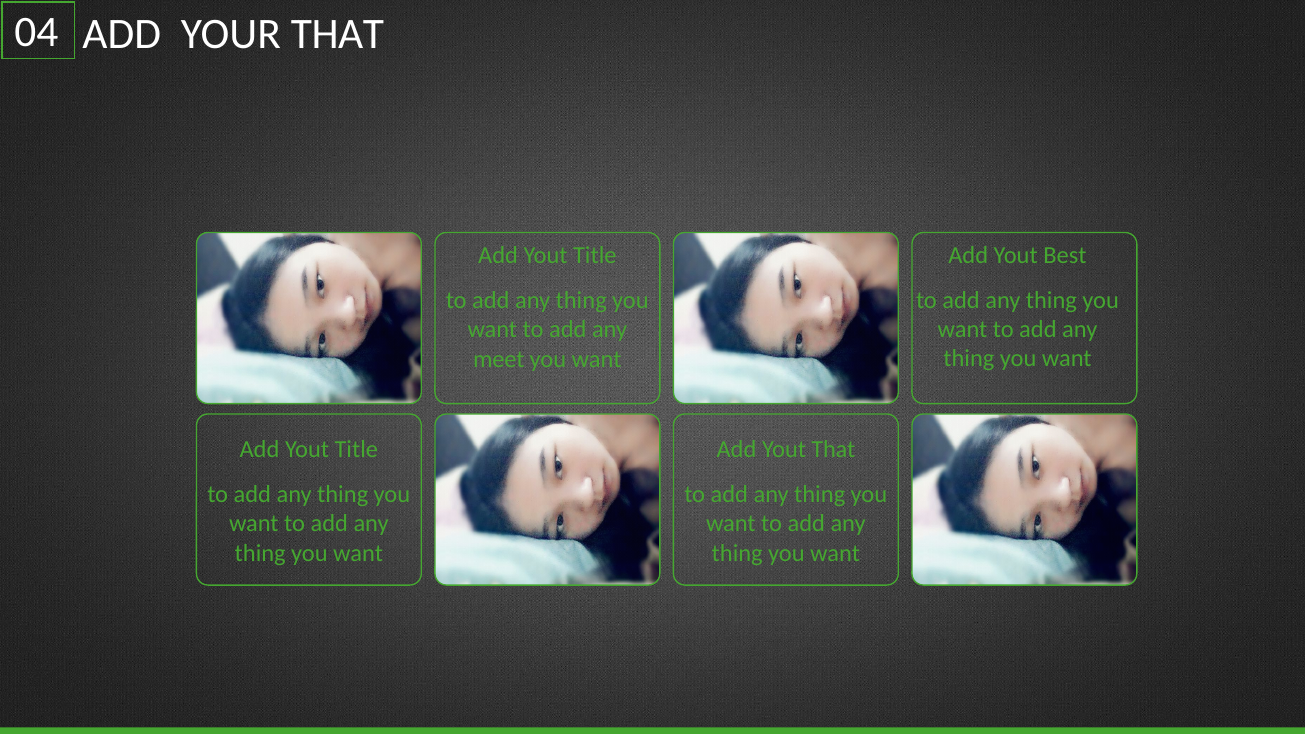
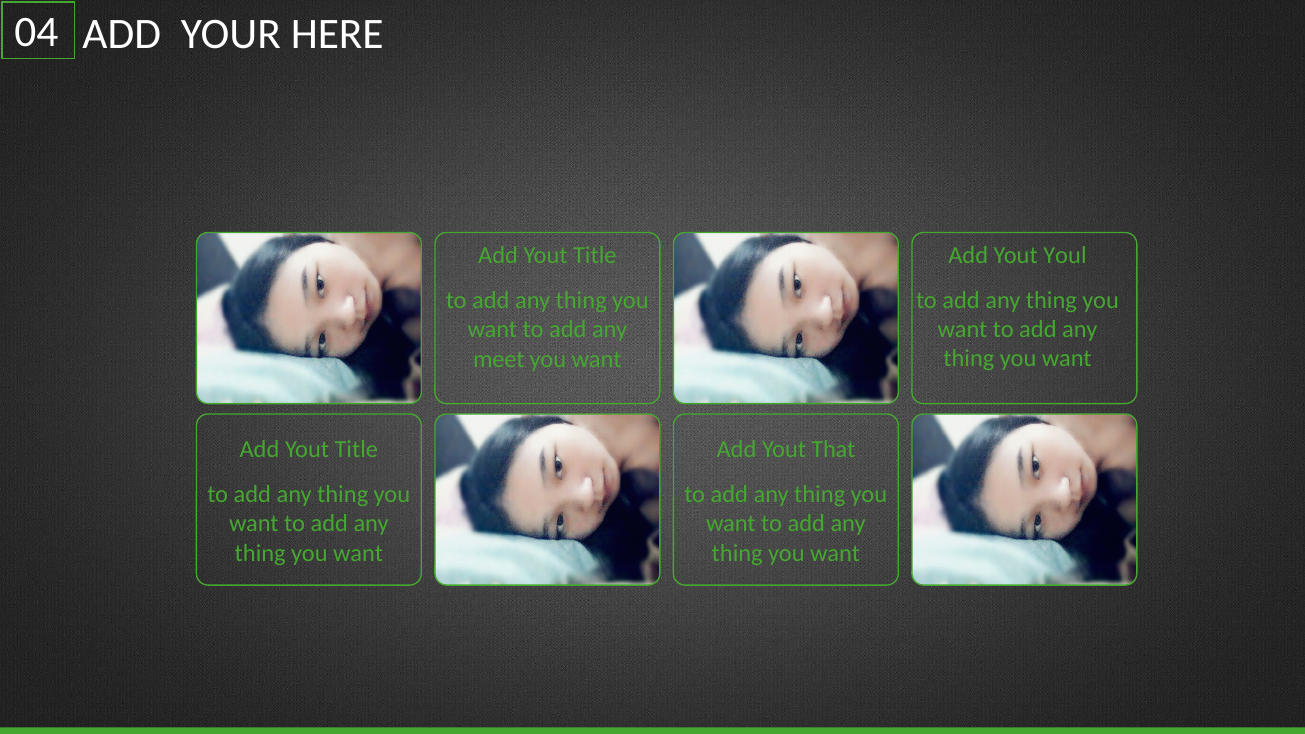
YOUR THAT: THAT -> HERE
Best: Best -> Youl
